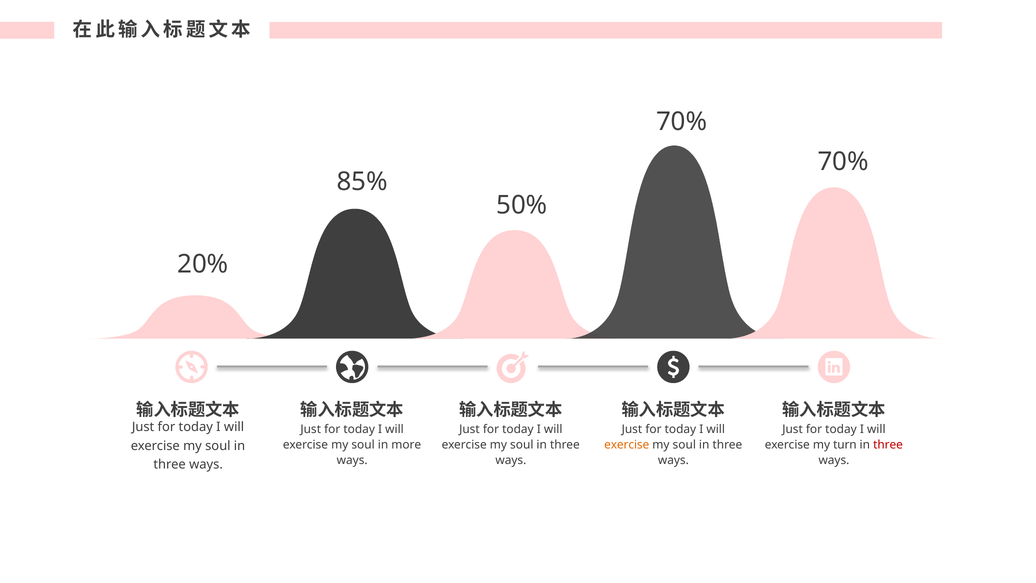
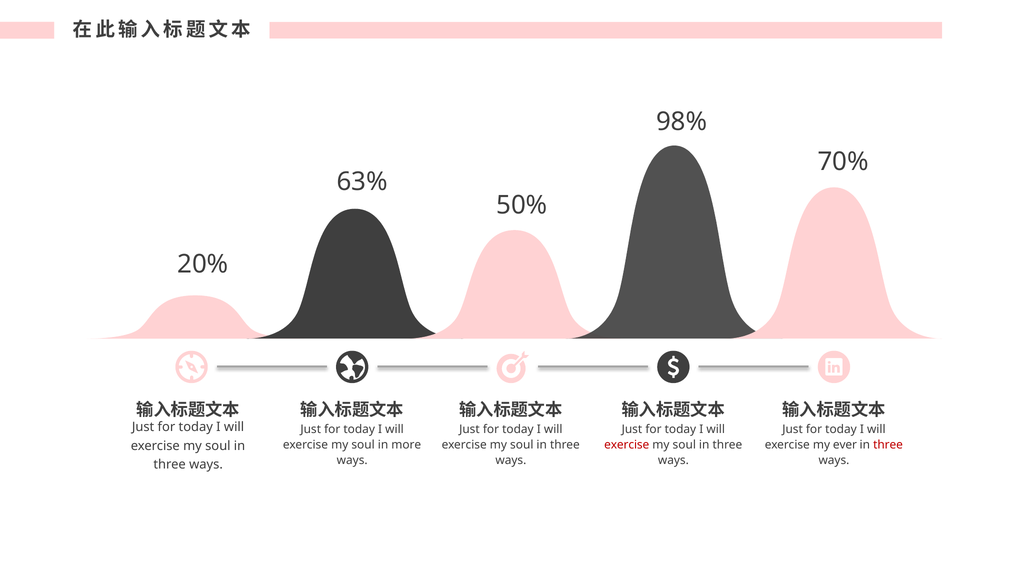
70% at (682, 122): 70% -> 98%
85%: 85% -> 63%
exercise at (627, 445) colour: orange -> red
turn: turn -> ever
